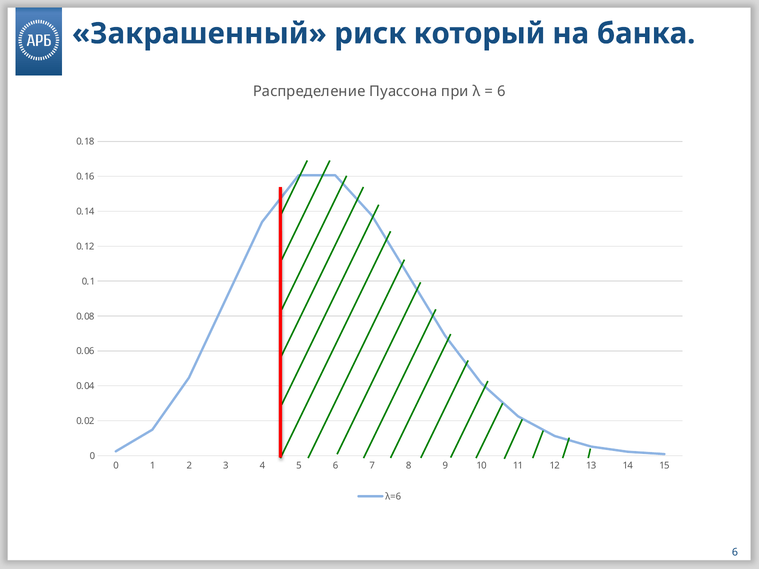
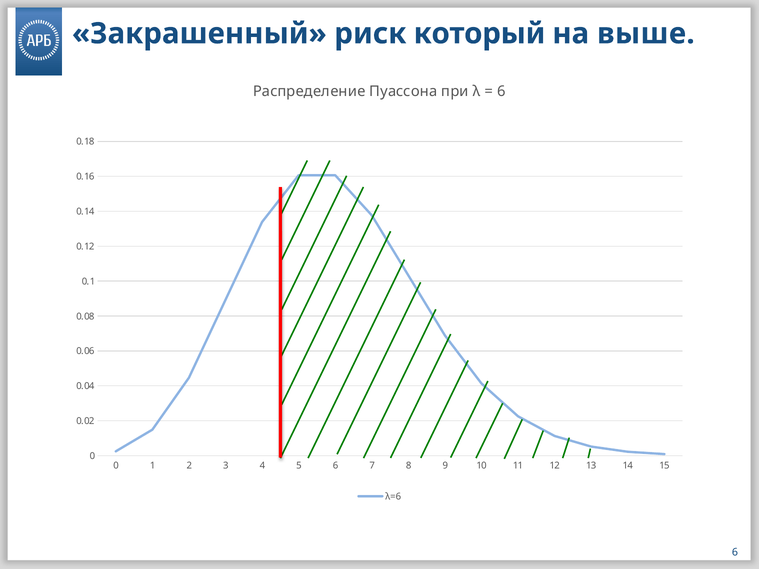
банка: банка -> выше
